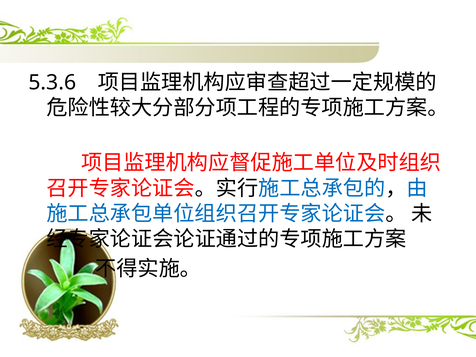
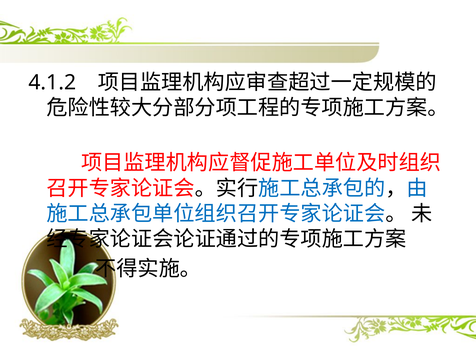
5.3.6: 5.3.6 -> 4.1.2
